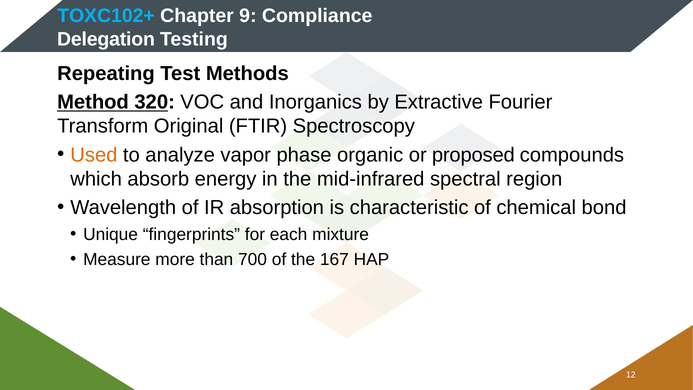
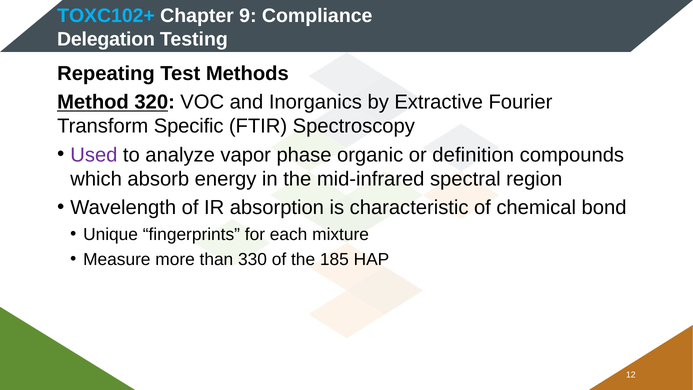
Original: Original -> Specific
Used colour: orange -> purple
proposed: proposed -> definition
700: 700 -> 330
167: 167 -> 185
